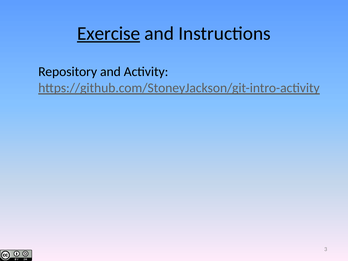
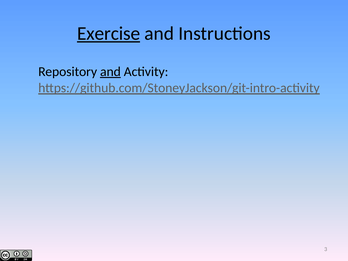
and at (110, 72) underline: none -> present
